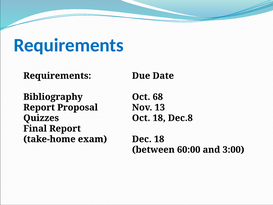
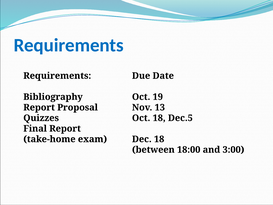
68: 68 -> 19
Dec.8: Dec.8 -> Dec.5
60:00: 60:00 -> 18:00
